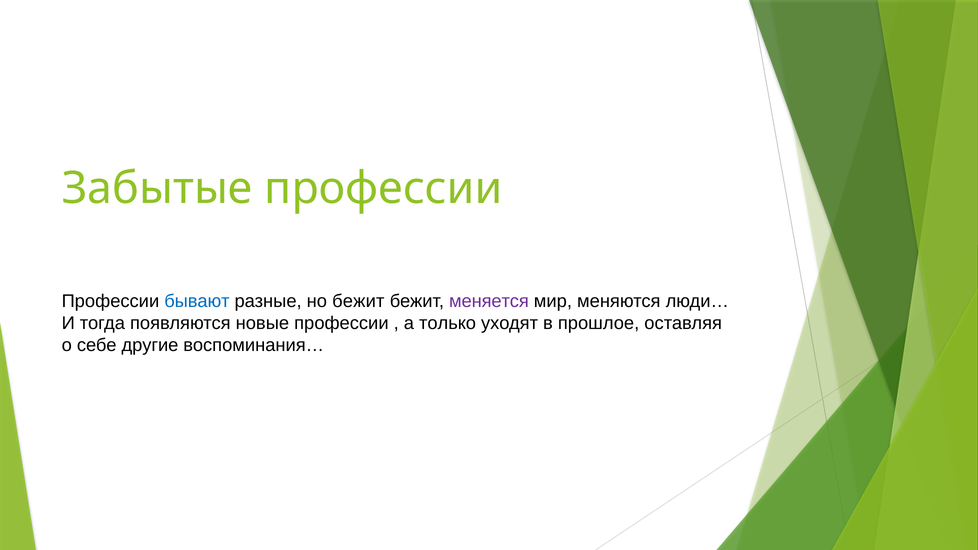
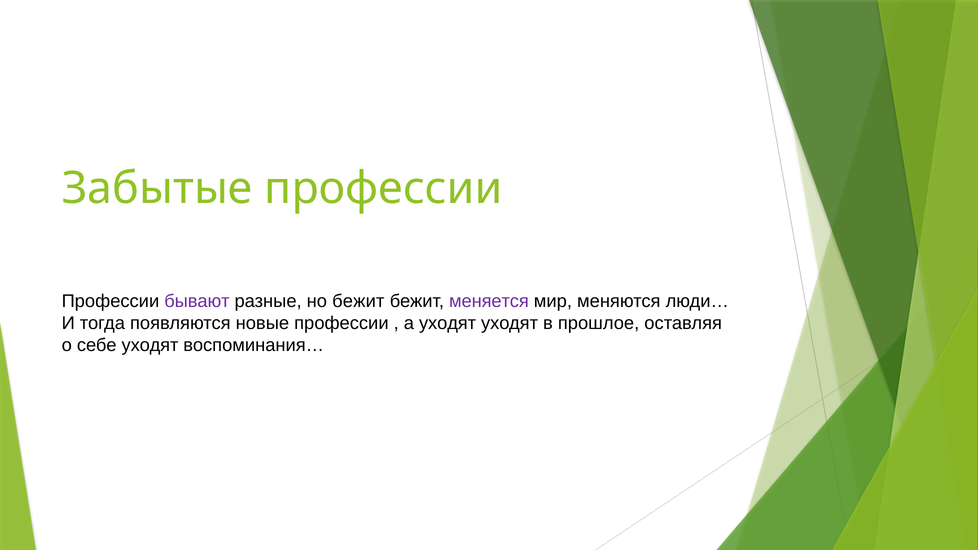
бывают colour: blue -> purple
а только: только -> уходят
себе другие: другие -> уходят
